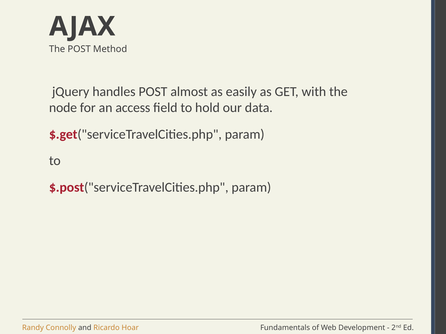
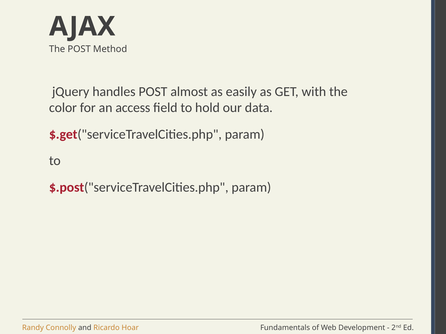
node: node -> color
